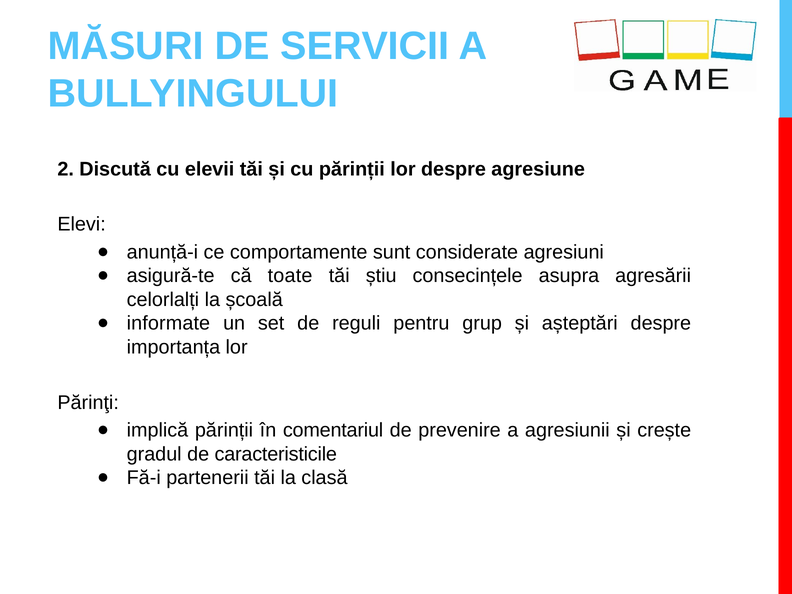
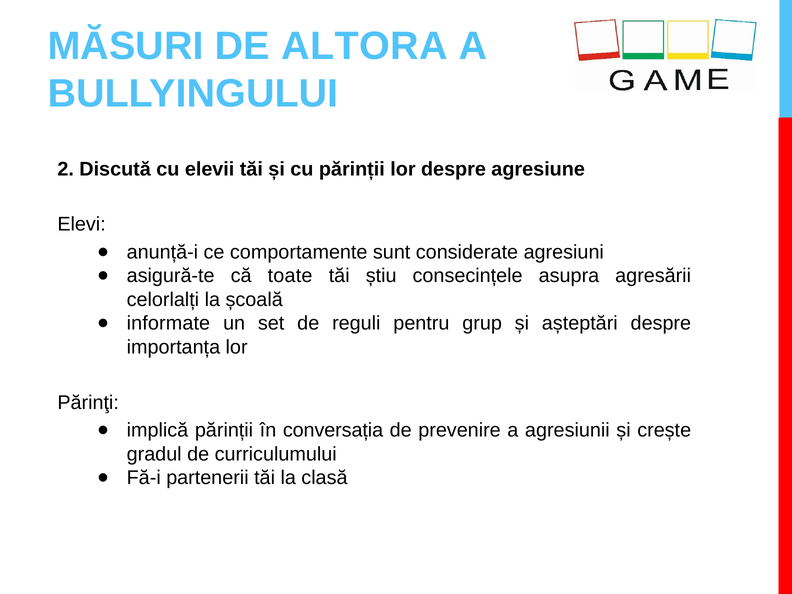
SERVICII: SERVICII -> ALTORA
comentariul: comentariul -> conversația
caracteristicile: caracteristicile -> curriculumului
